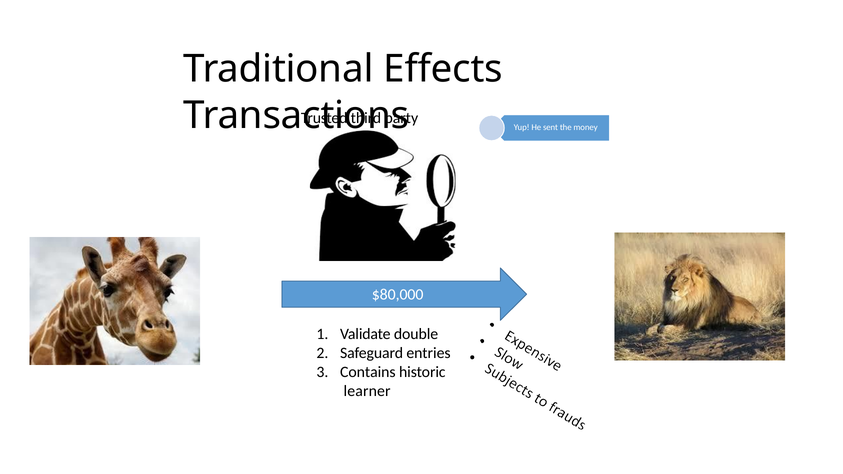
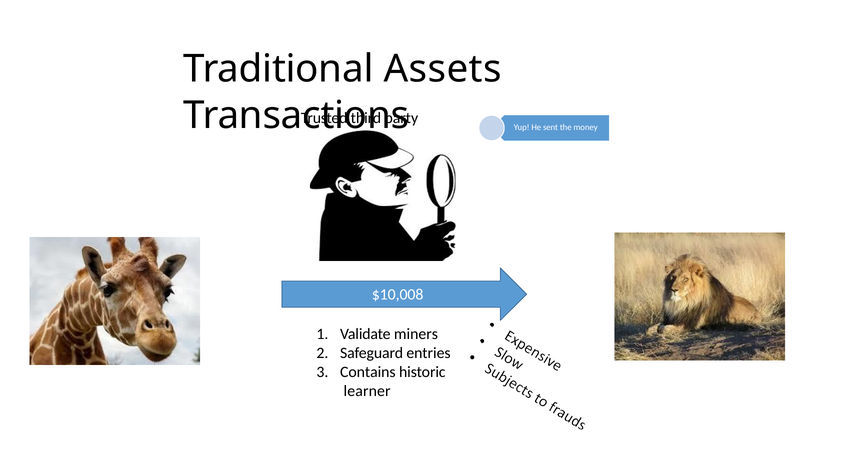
Effects: Effects -> Assets
$80,000: $80,000 -> $10,008
double: double -> miners
